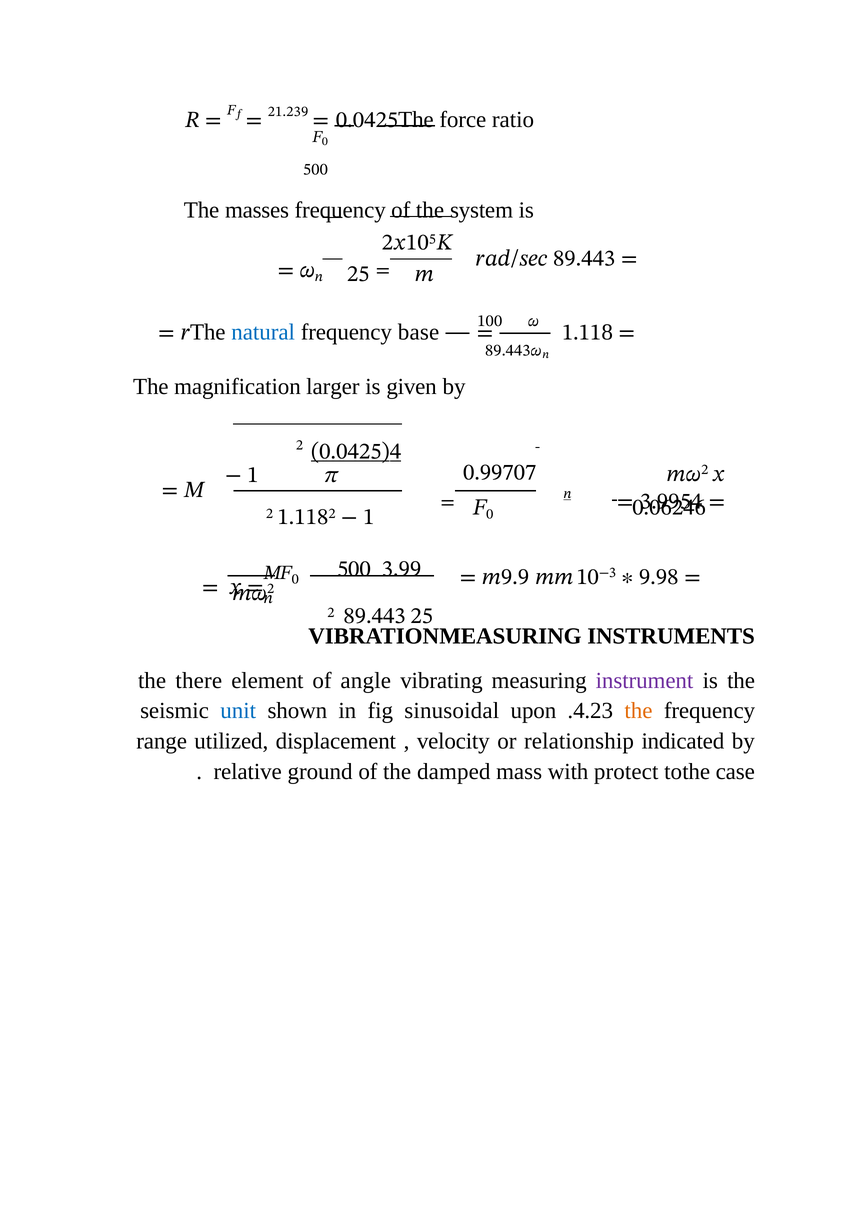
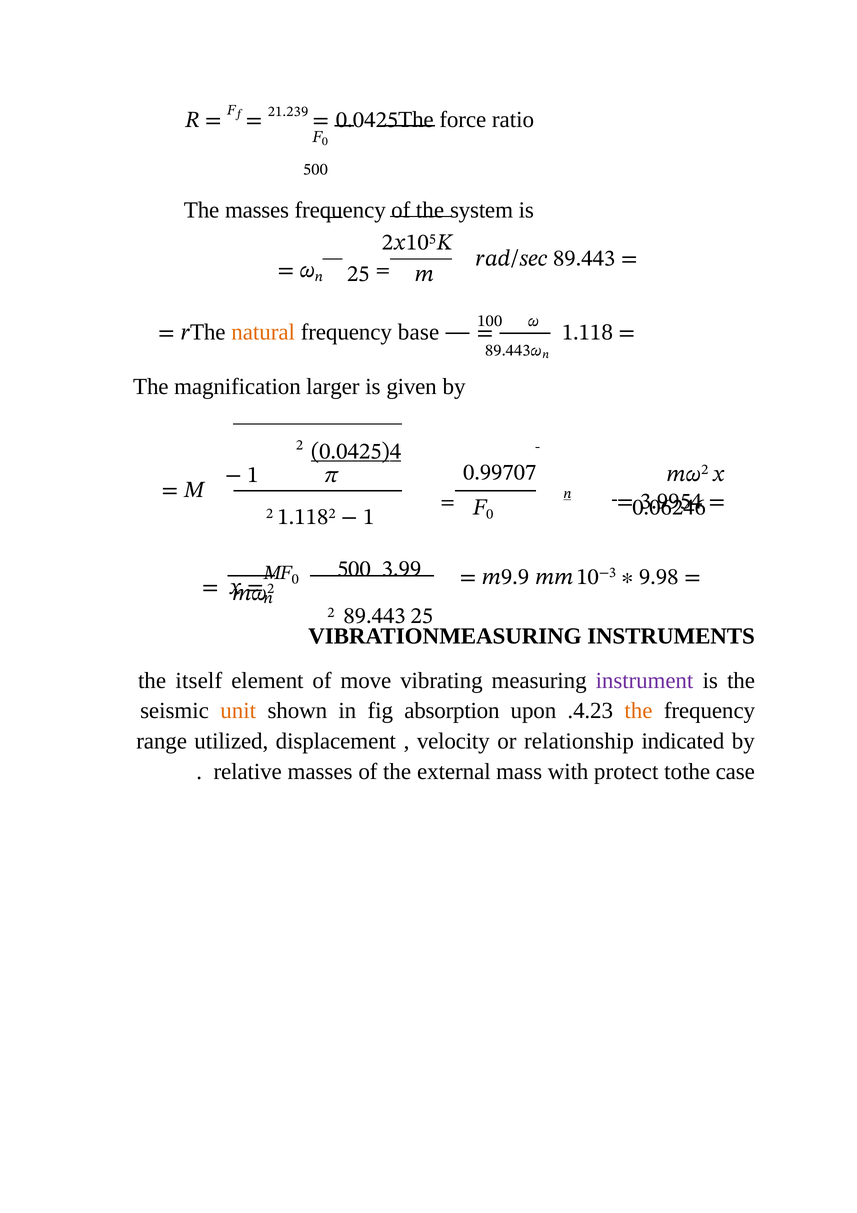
natural colour: blue -> orange
there: there -> itself
angle: angle -> move
unit colour: blue -> orange
sinusoidal: sinusoidal -> absorption
relative ground: ground -> masses
damped: damped -> external
